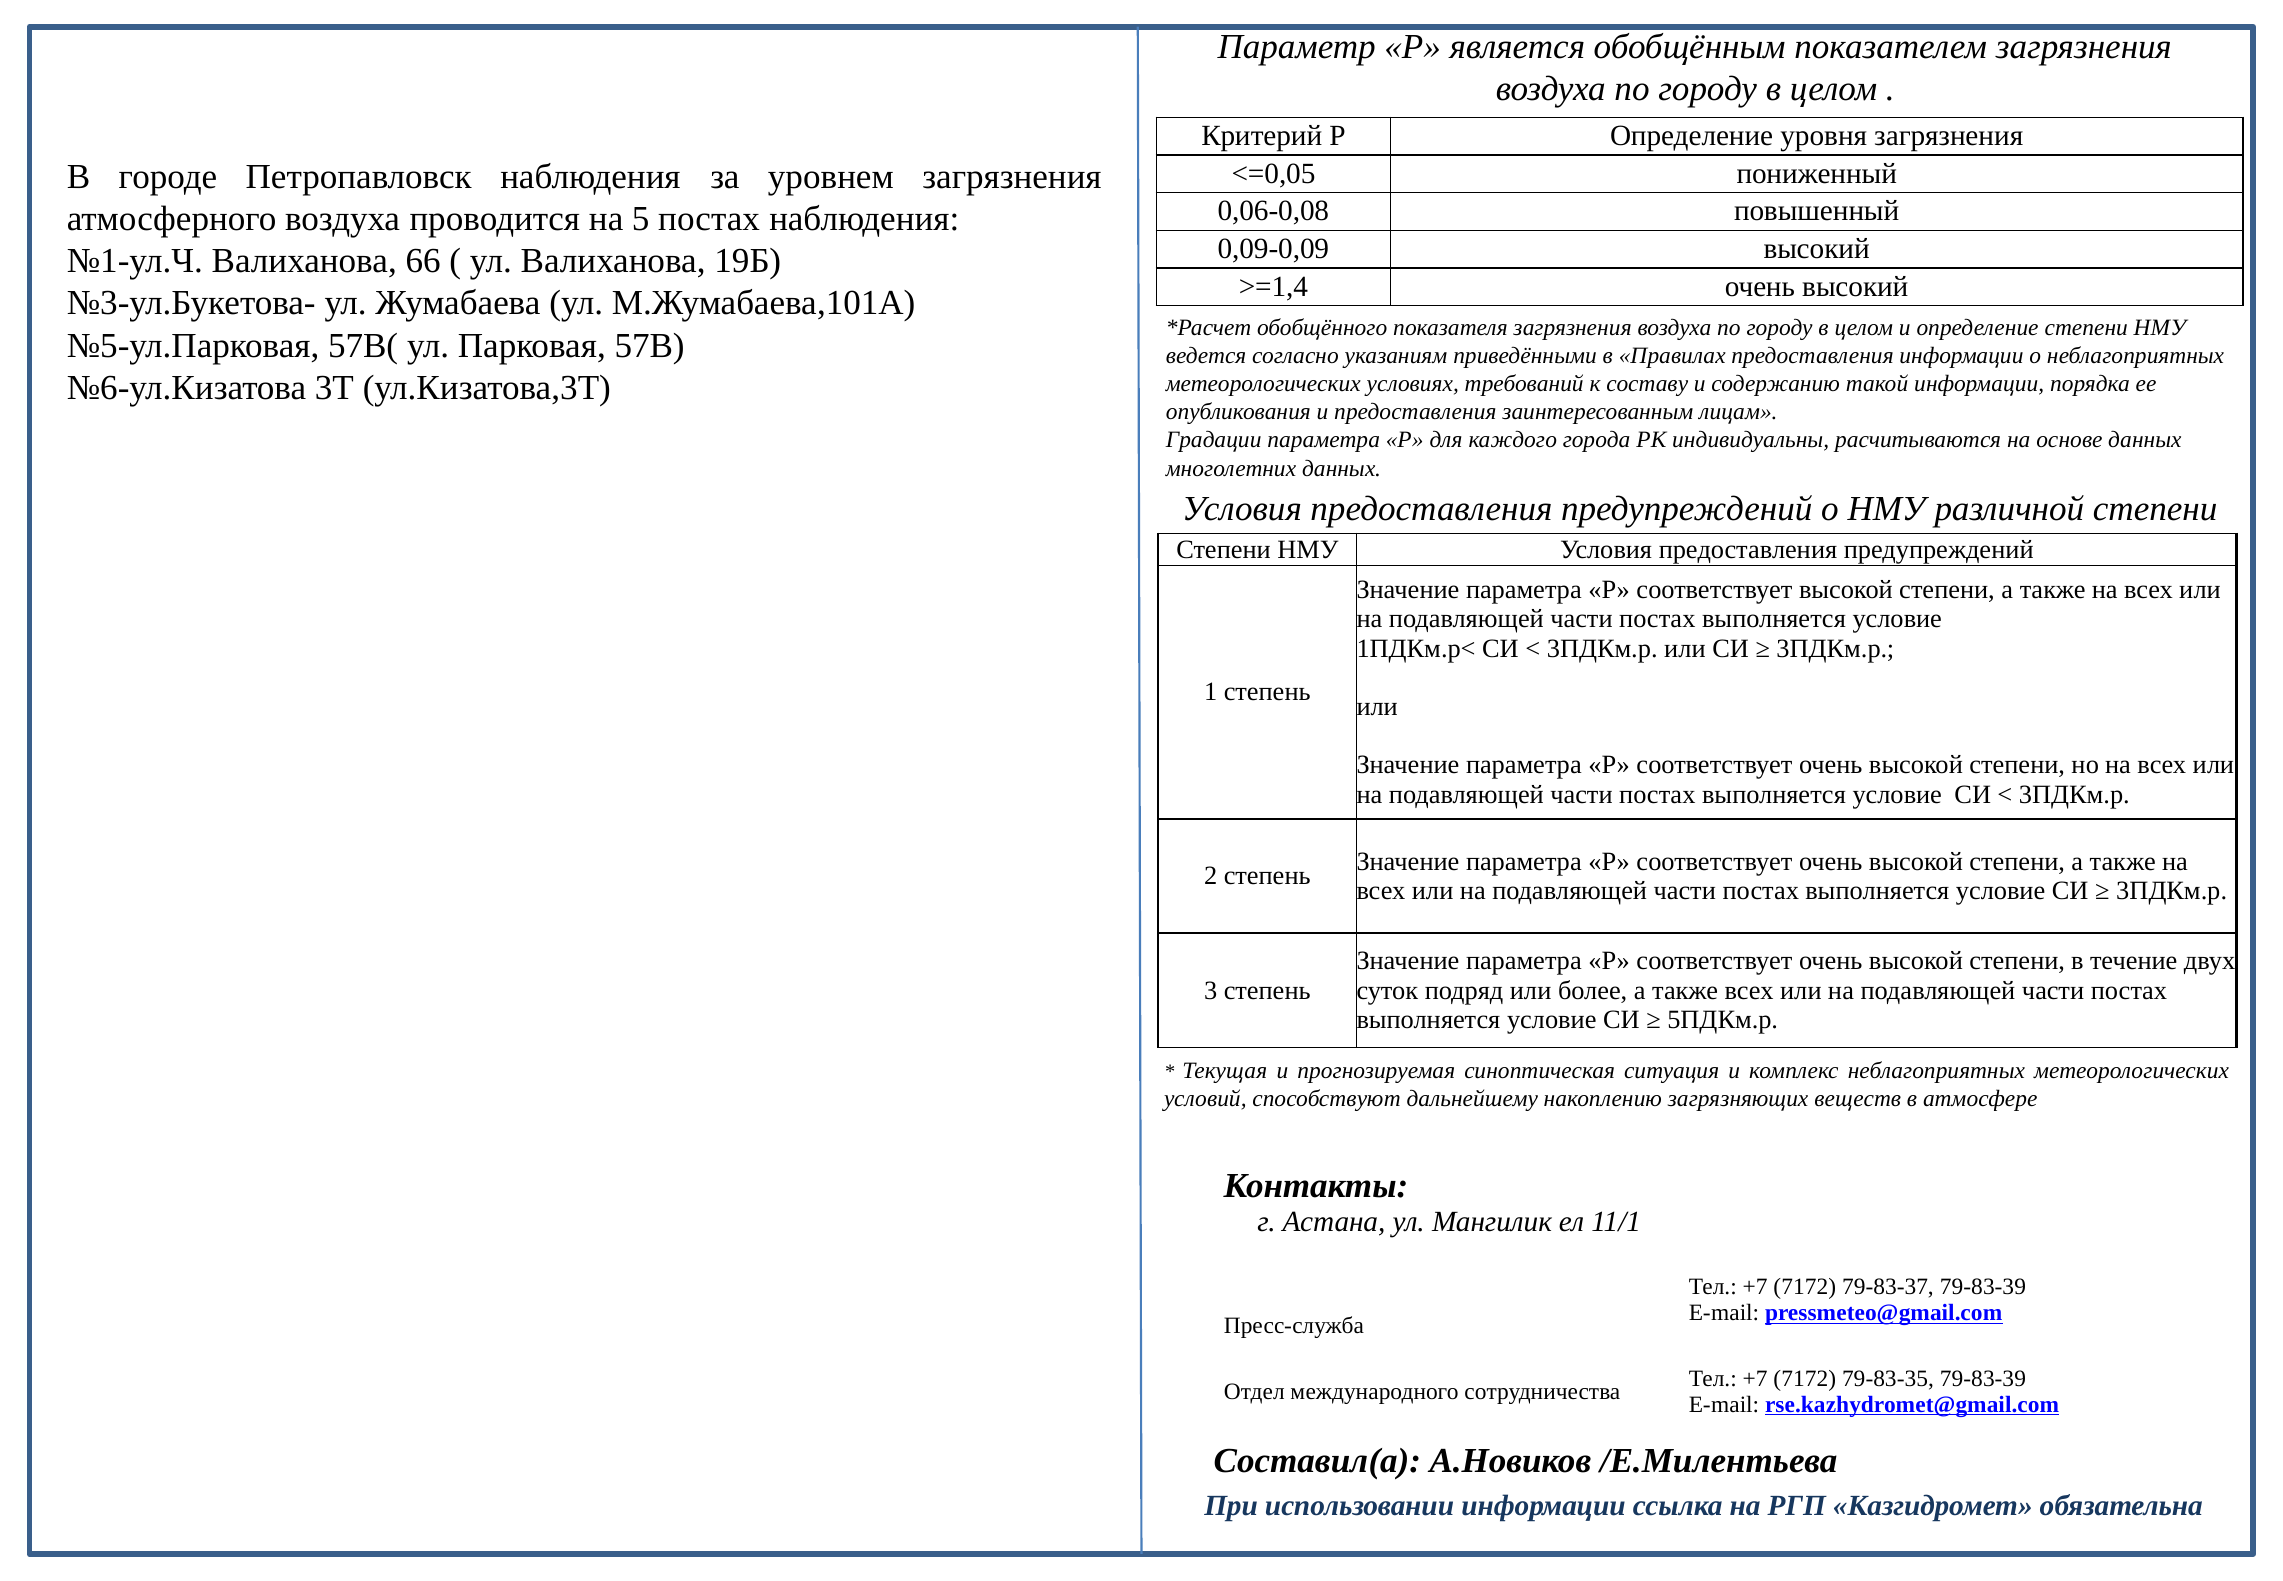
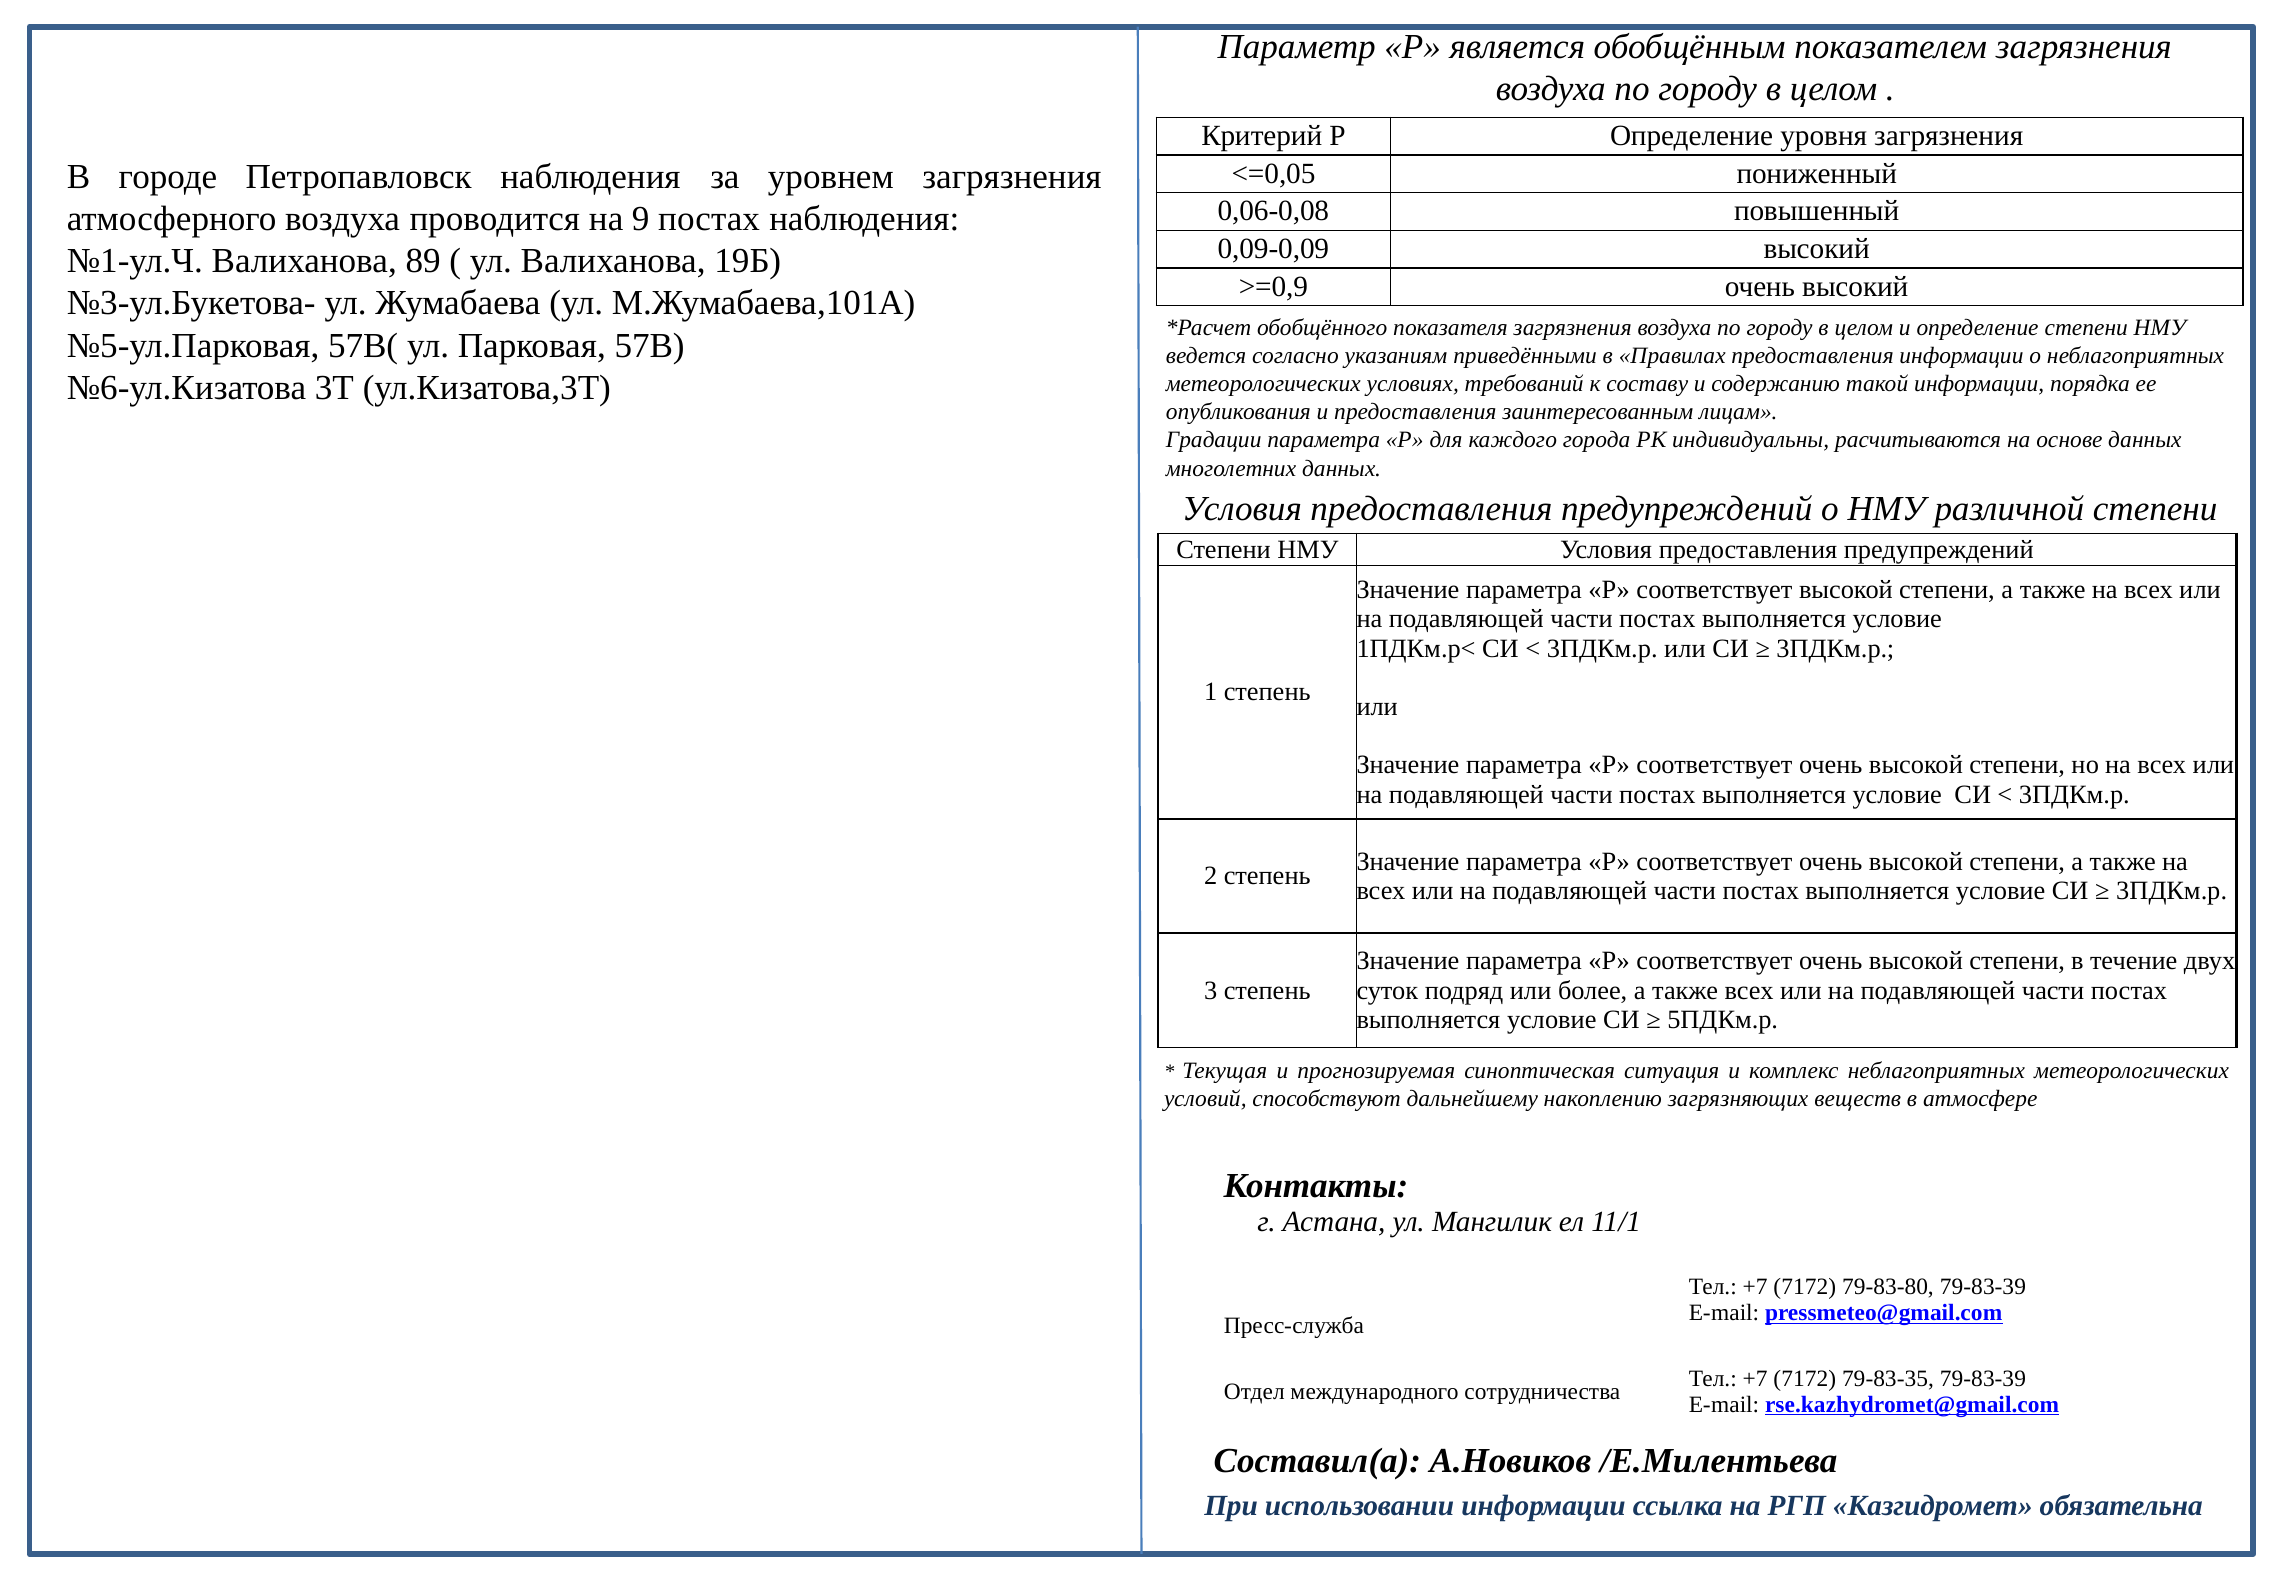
5: 5 -> 9
66: 66 -> 89
>=1,4: >=1,4 -> >=0,9
79-83-37: 79-83-37 -> 79-83-80
